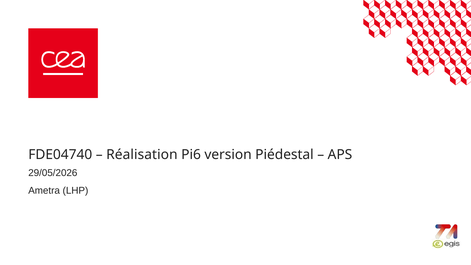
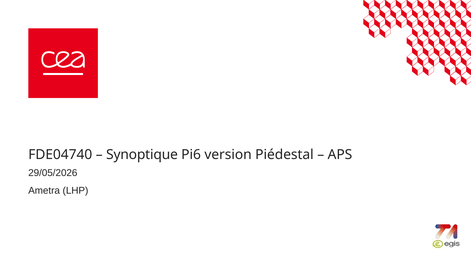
Réalisation: Réalisation -> Synoptique
